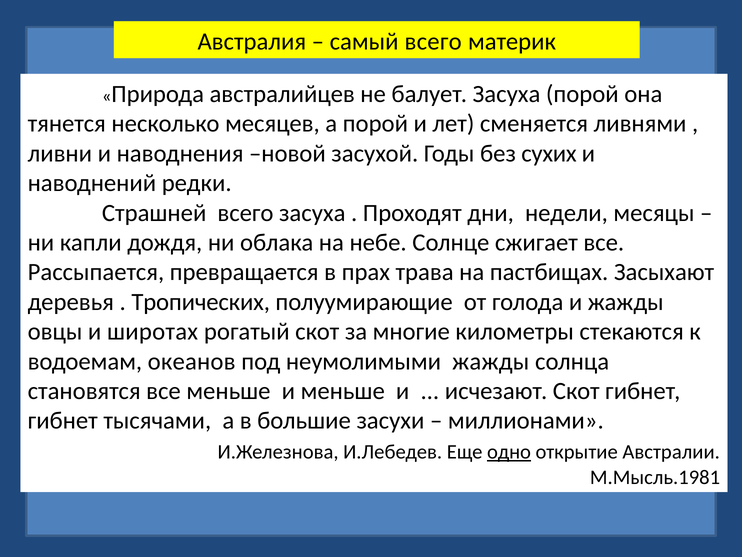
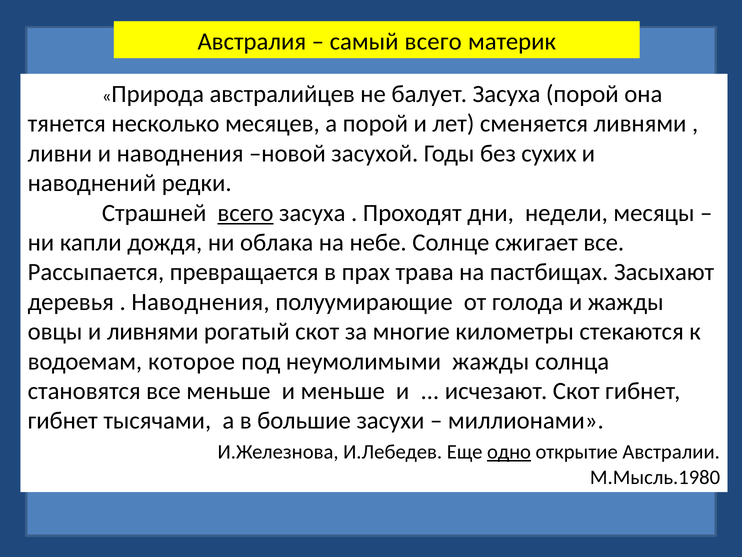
всего at (245, 213) underline: none -> present
Тропических at (201, 302): Тропических -> Наводнения
и широтах: широтах -> ливнями
океанов: океанов -> которое
М.Мысль.1981: М.Мысль.1981 -> М.Мысль.1980
